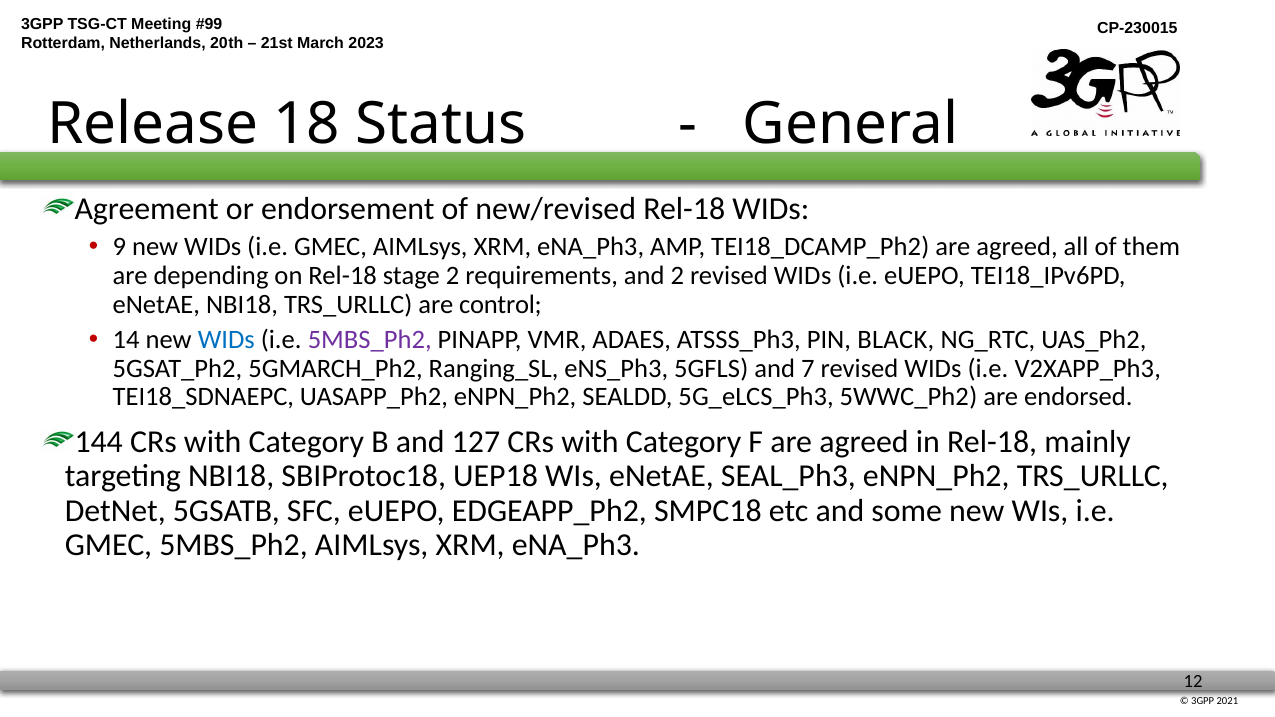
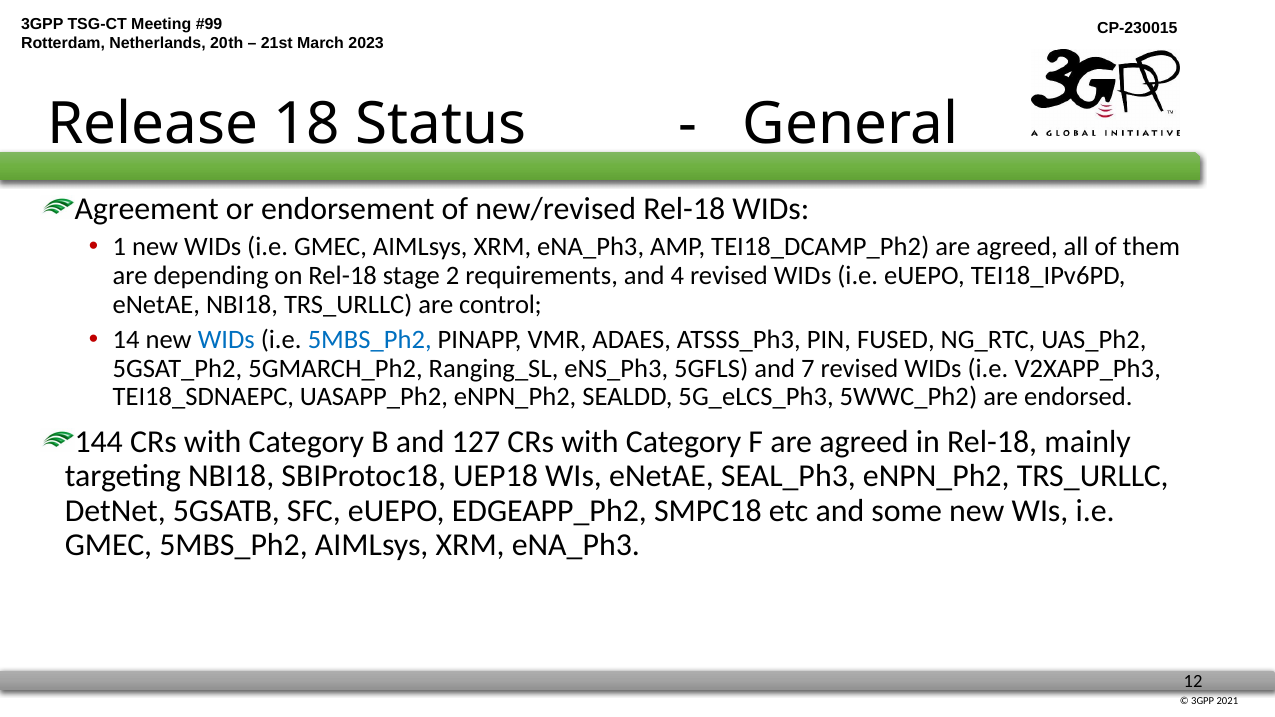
9: 9 -> 1
and 2: 2 -> 4
5MBS_Ph2 at (370, 340) colour: purple -> blue
BLACK: BLACK -> FUSED
